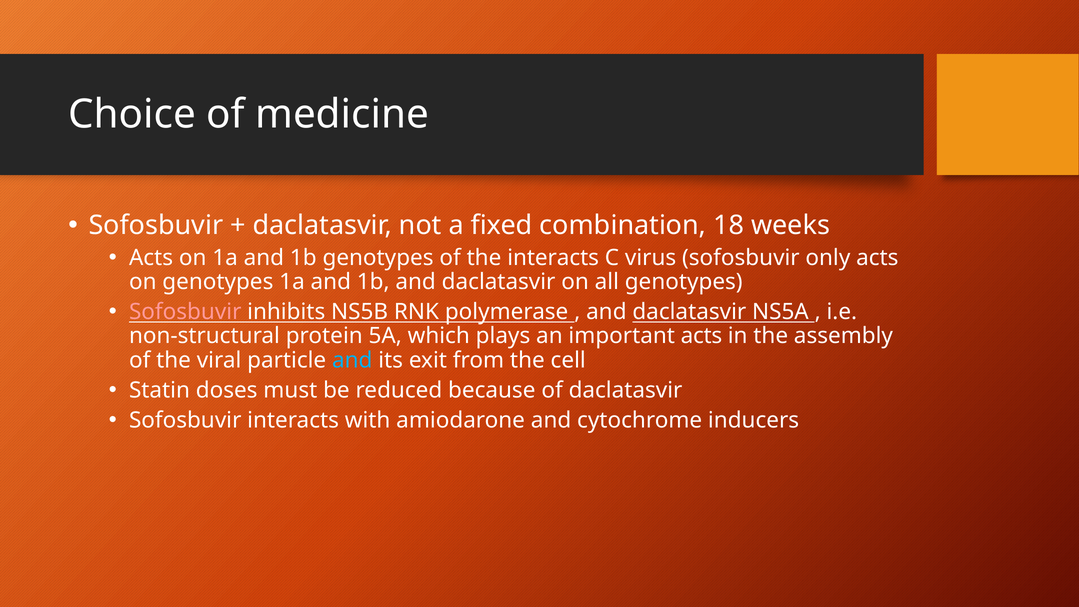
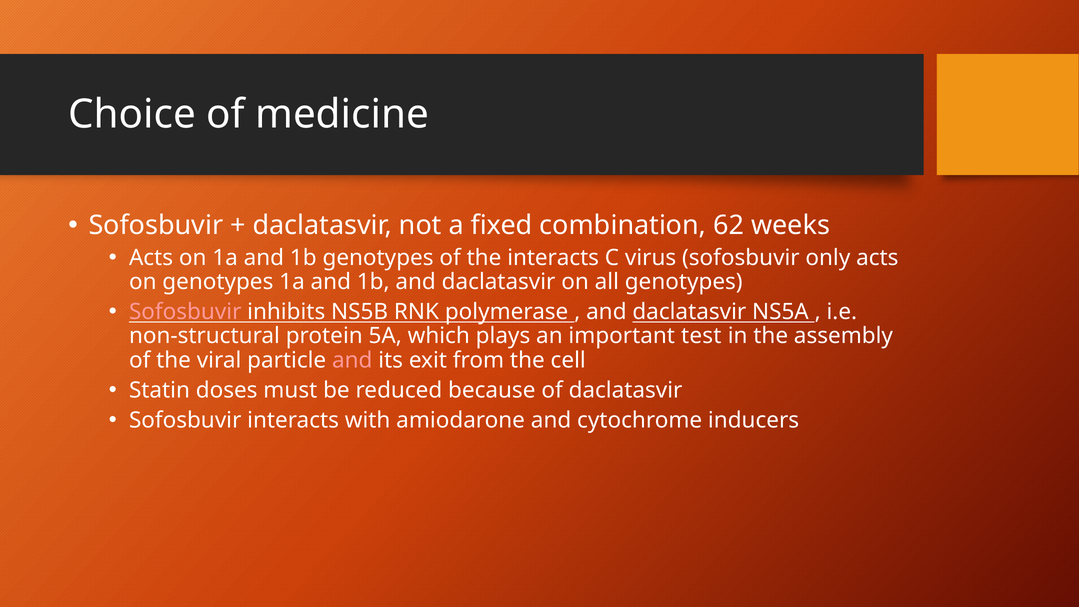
18: 18 -> 62
important acts: acts -> test
and at (352, 360) colour: light blue -> pink
